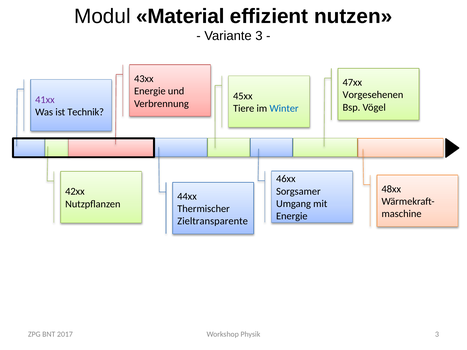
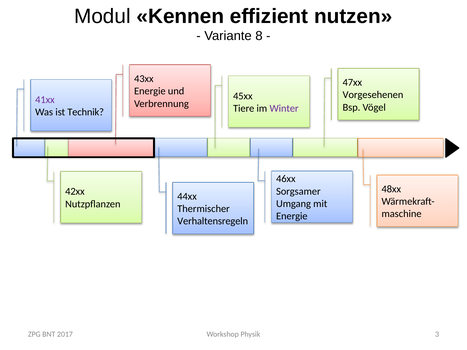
Material: Material -> Kennen
Variante 3: 3 -> 8
Winter colour: blue -> purple
Zieltransparente: Zieltransparente -> Verhaltensregeln
